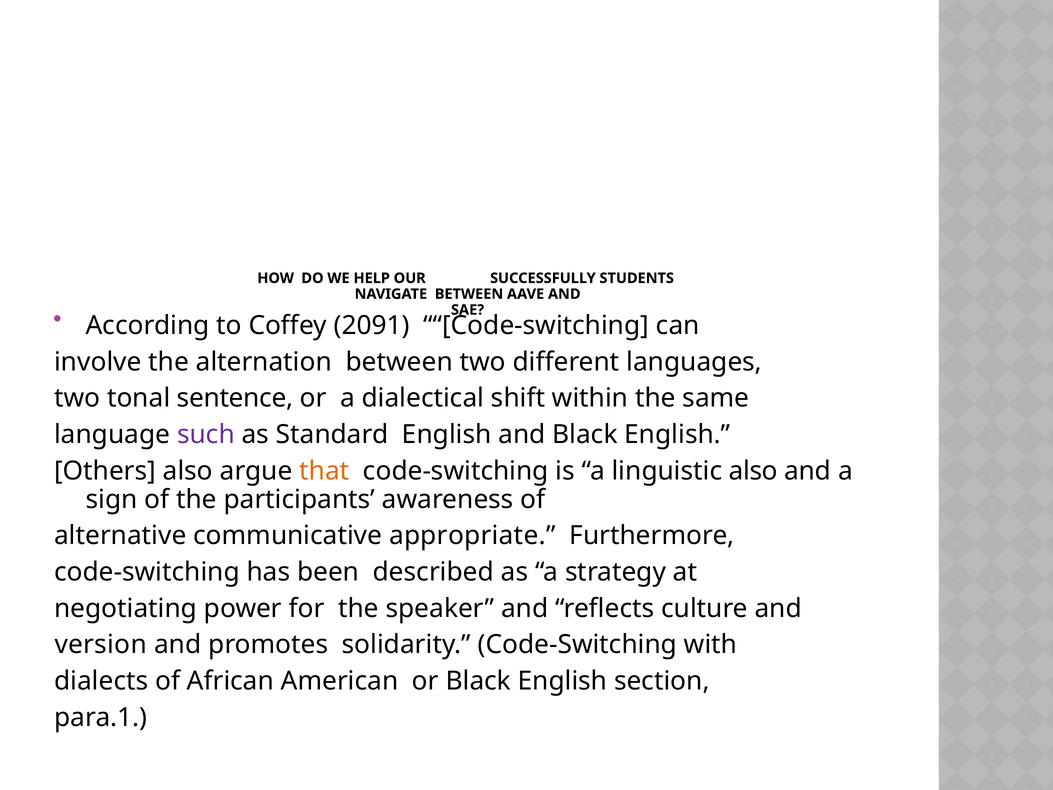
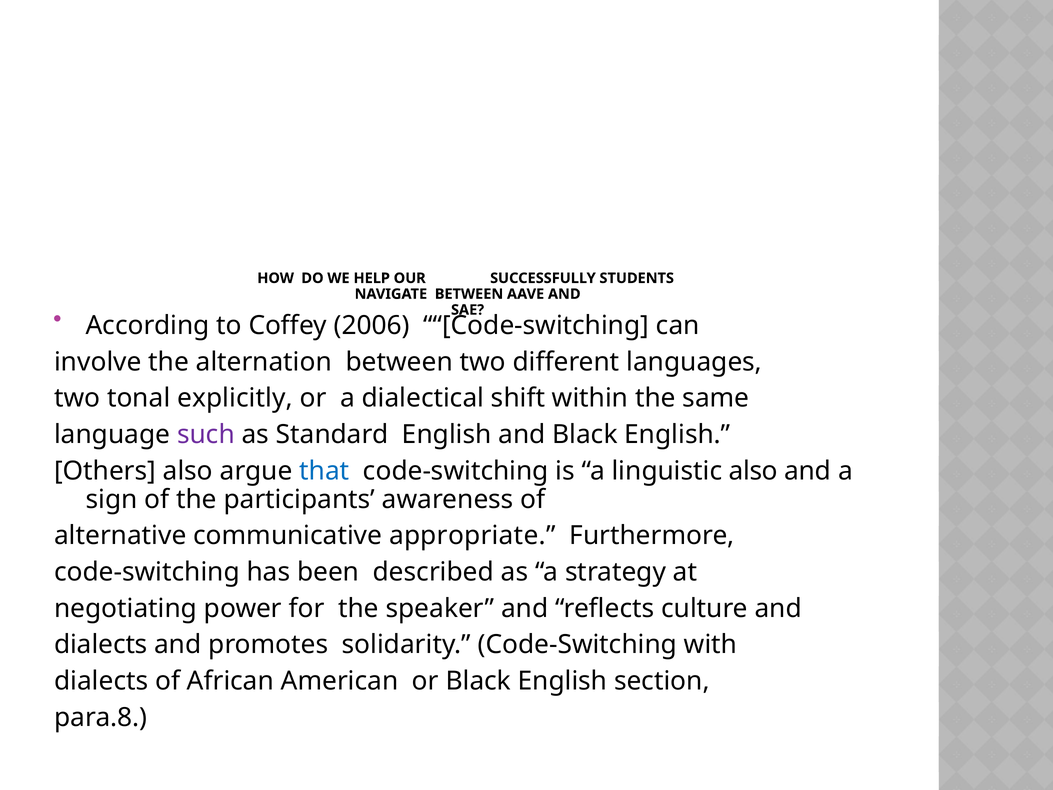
2091: 2091 -> 2006
sentence: sentence -> explicitly
that colour: orange -> blue
version at (101, 644): version -> dialects
para.1: para.1 -> para.8
